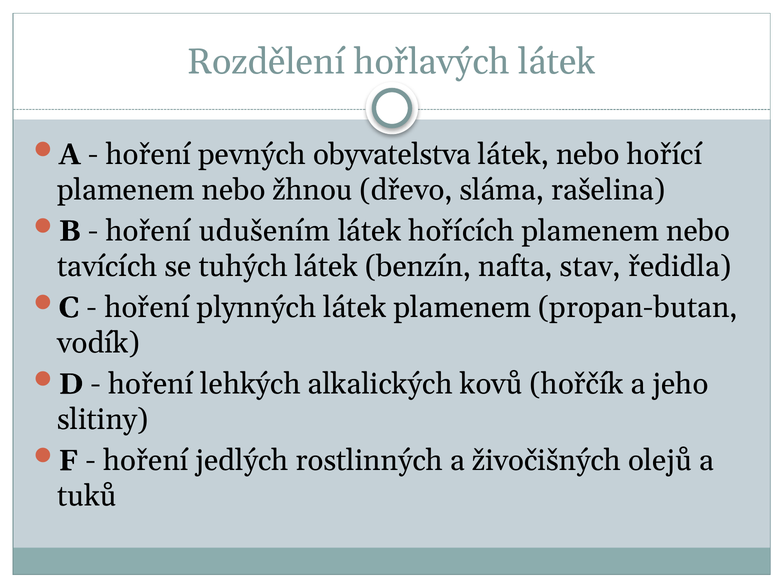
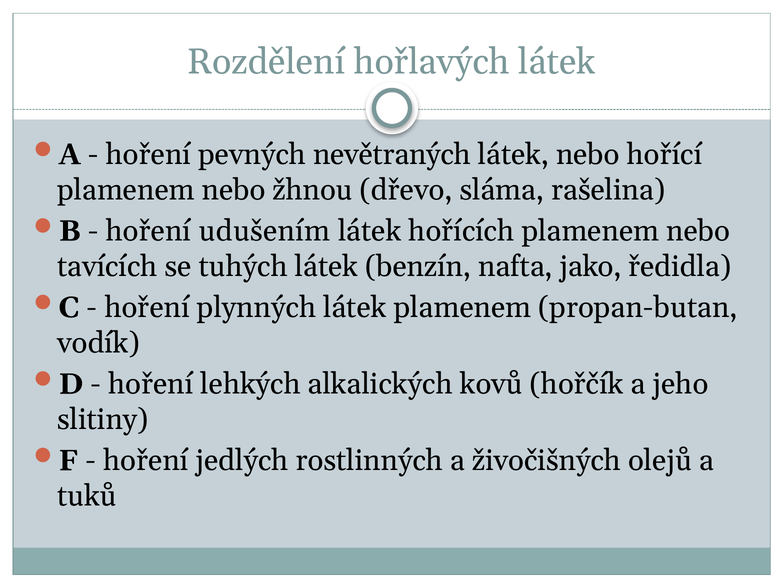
obyvatelstva: obyvatelstva -> nevětraných
stav: stav -> jako
